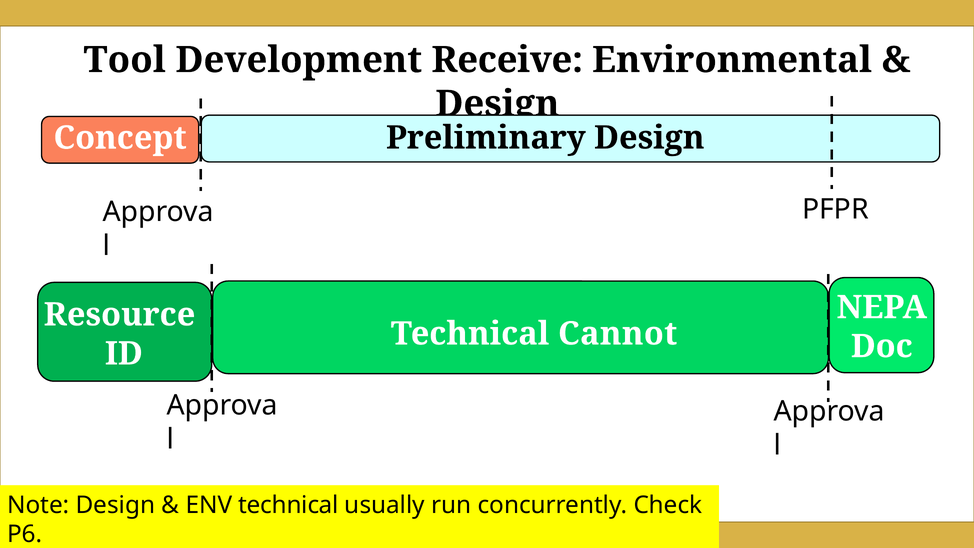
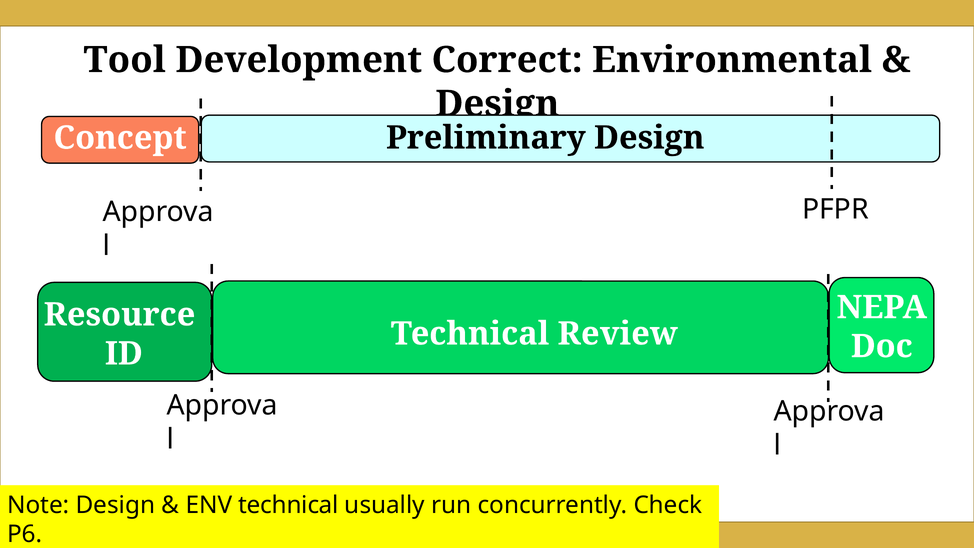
Receive: Receive -> Correct
Cannot: Cannot -> Review
